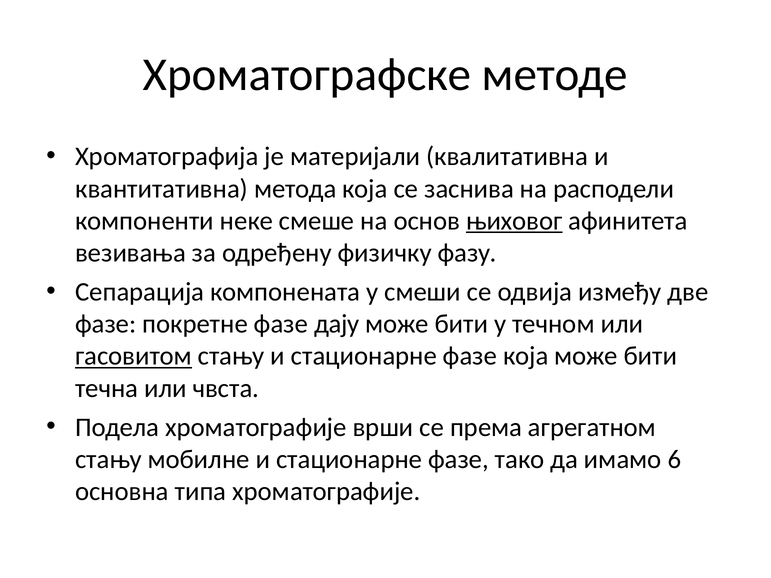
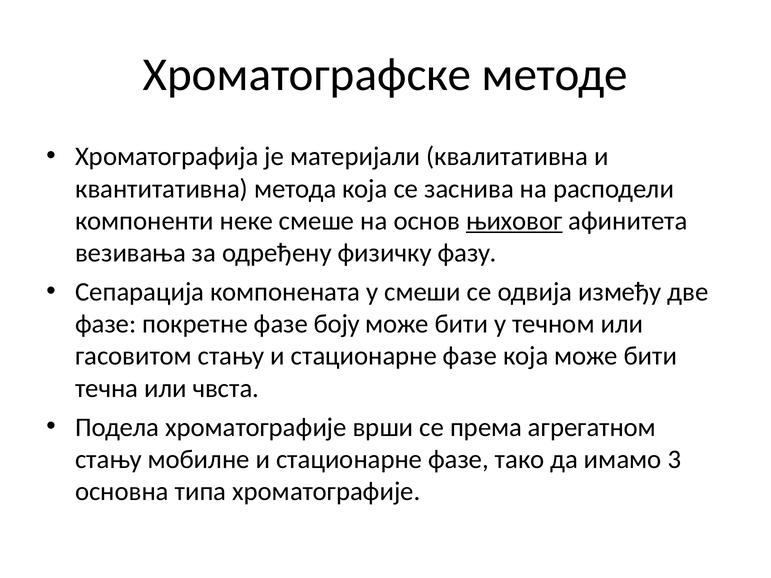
дају: дају -> боју
гасовитом underline: present -> none
6: 6 -> 3
